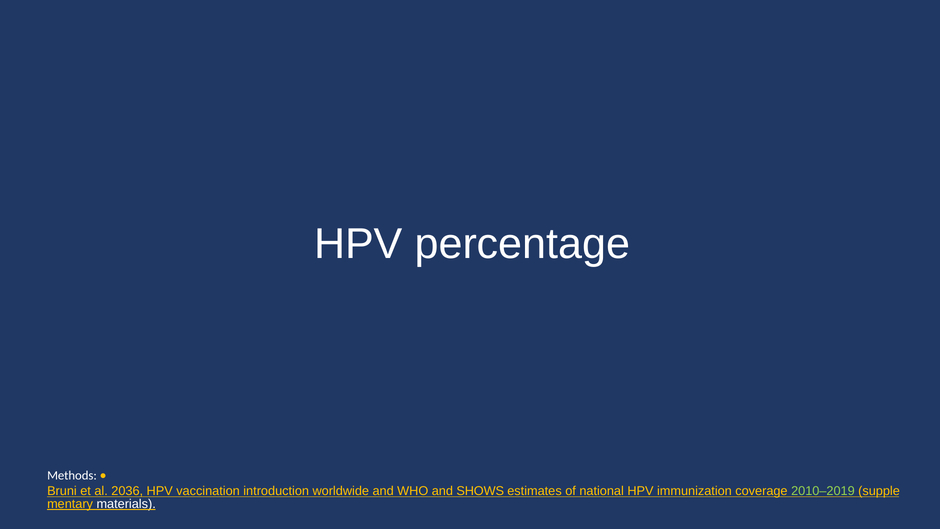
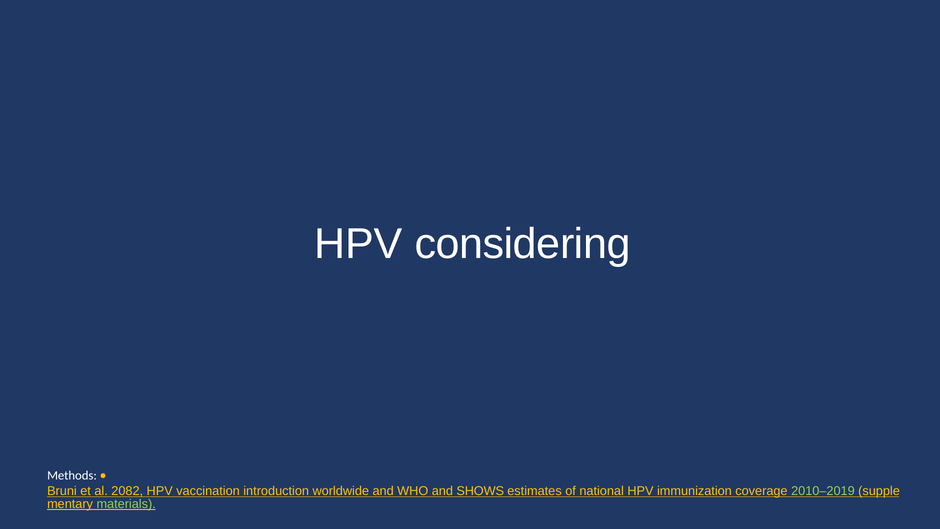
percentage: percentage -> considering
2036: 2036 -> 2082
materials colour: white -> light green
